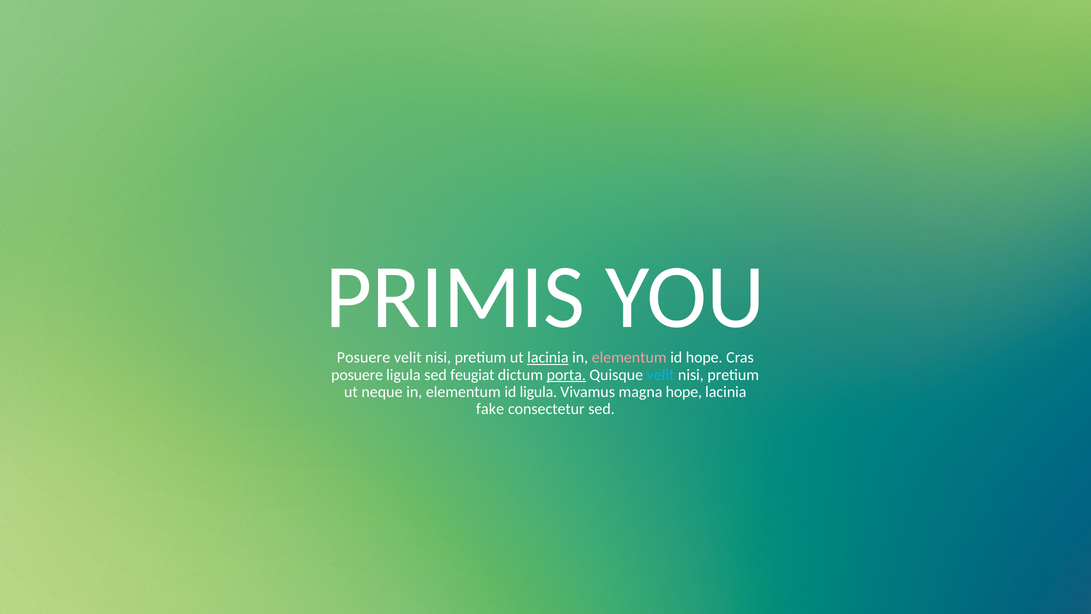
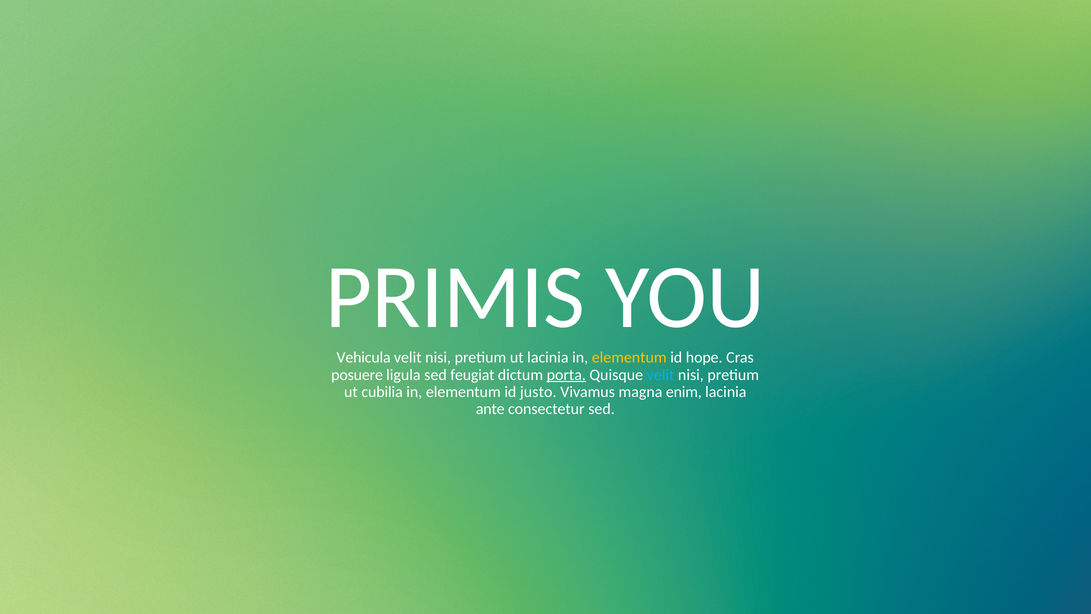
Posuere at (363, 357): Posuere -> Vehicula
lacinia at (548, 357) underline: present -> none
elementum at (629, 357) colour: pink -> yellow
neque: neque -> cubilia
id ligula: ligula -> justo
magna hope: hope -> enim
fake: fake -> ante
